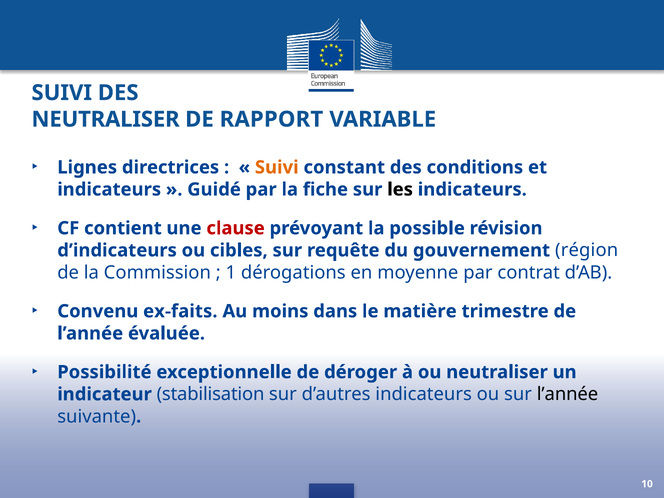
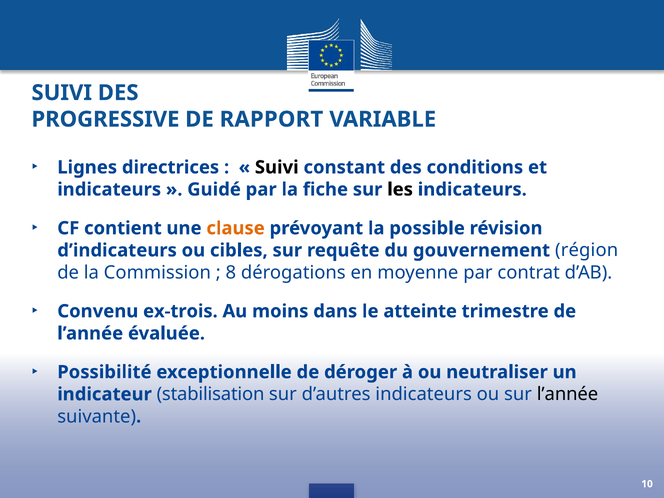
NEUTRALISER at (106, 119): NEUTRALISER -> PROGRESSIVE
Suivi at (277, 167) colour: orange -> black
clause colour: red -> orange
1: 1 -> 8
ex-faits: ex-faits -> ex-trois
matière: matière -> atteinte
